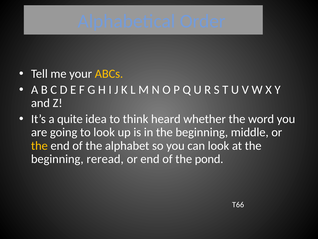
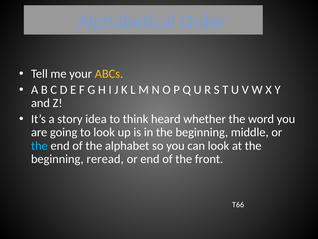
quite: quite -> story
the at (39, 145) colour: yellow -> light blue
pond: pond -> front
